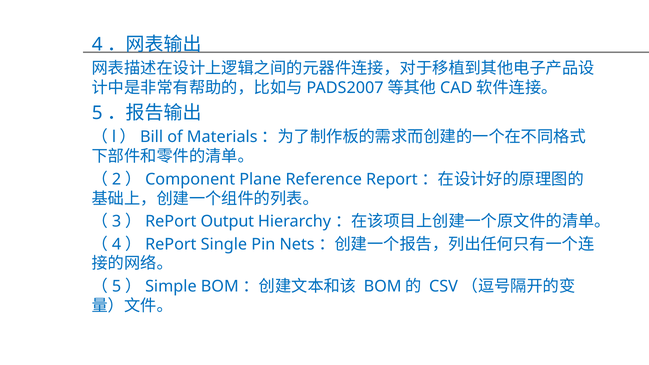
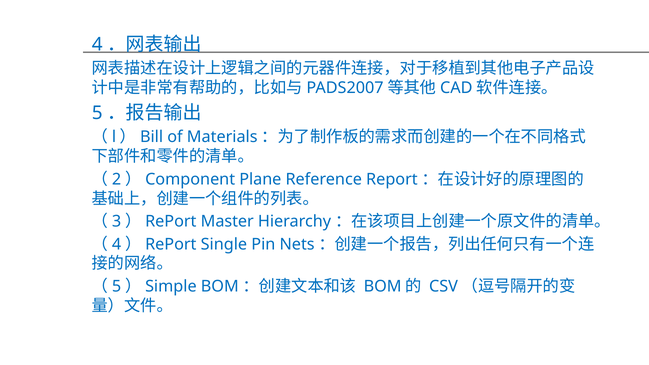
Output: Output -> Master
